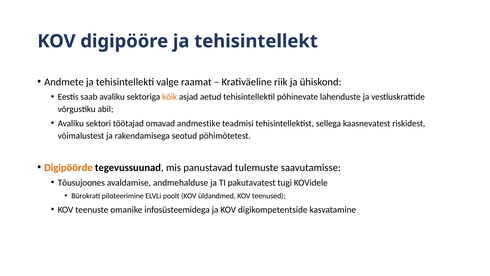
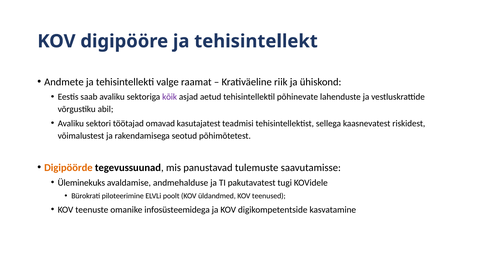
kõik colour: orange -> purple
andmestike: andmestike -> kasutajatest
Tõusujoones: Tõusujoones -> Üleminekuks
